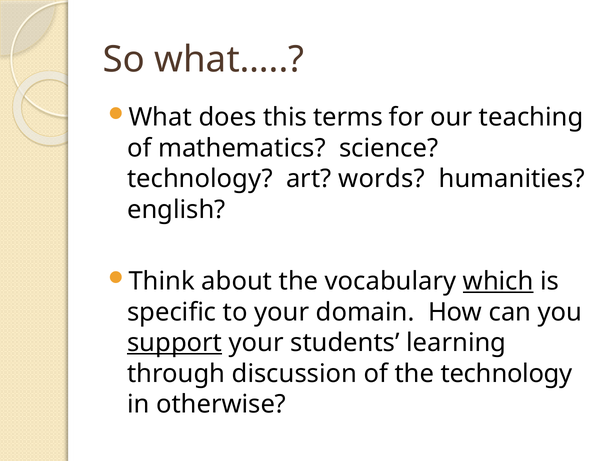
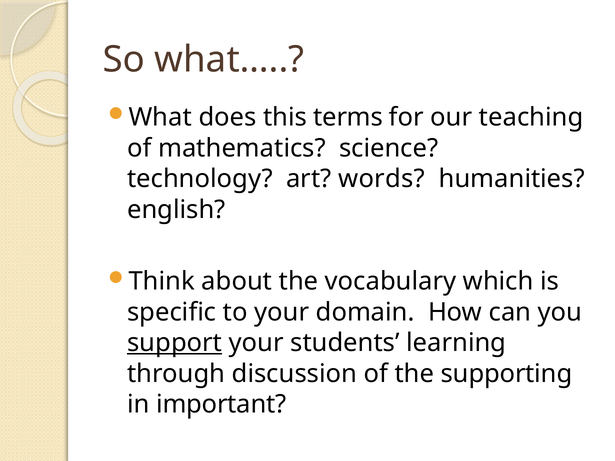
which underline: present -> none
the technology: technology -> supporting
otherwise: otherwise -> important
